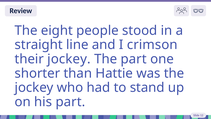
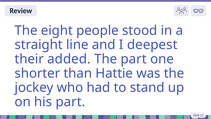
crimson: crimson -> deepest
their jockey: jockey -> added
